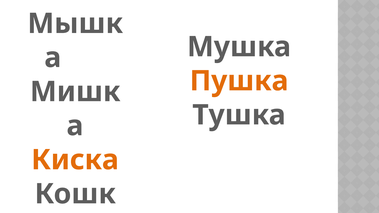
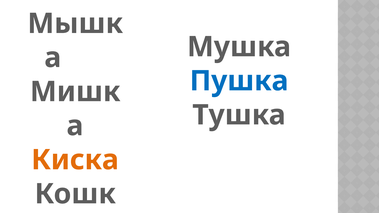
Пушка colour: orange -> blue
